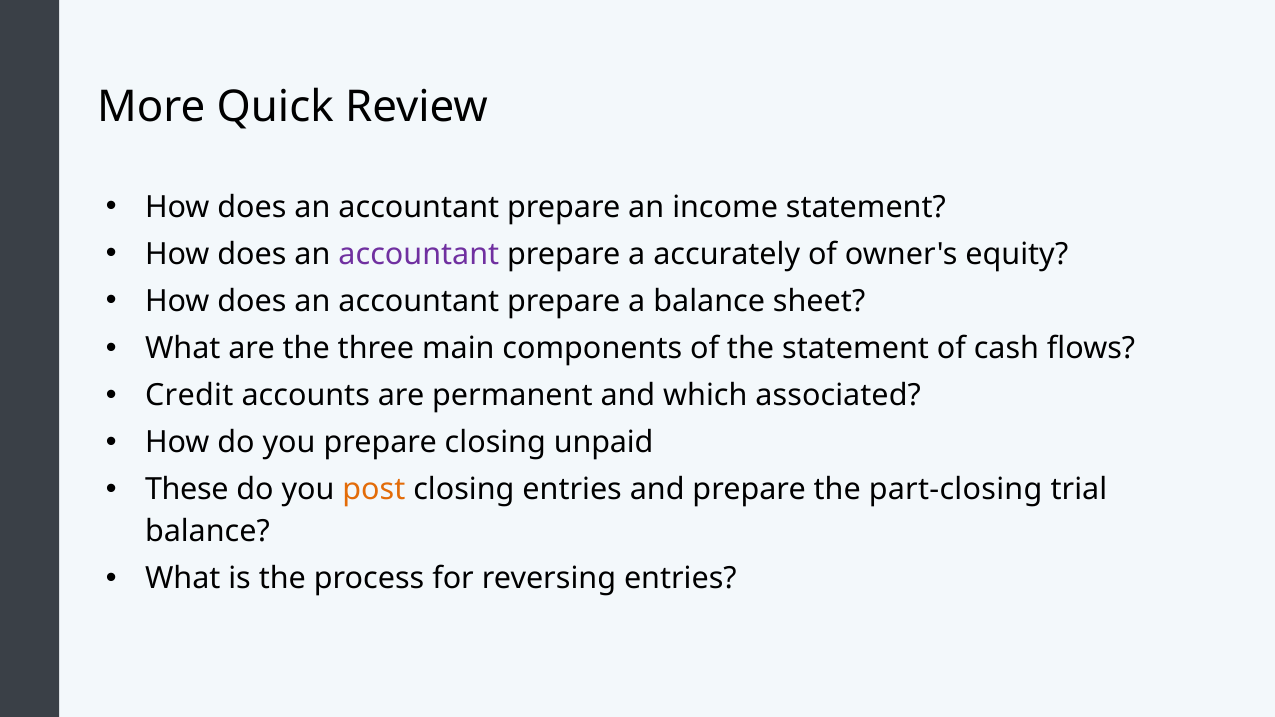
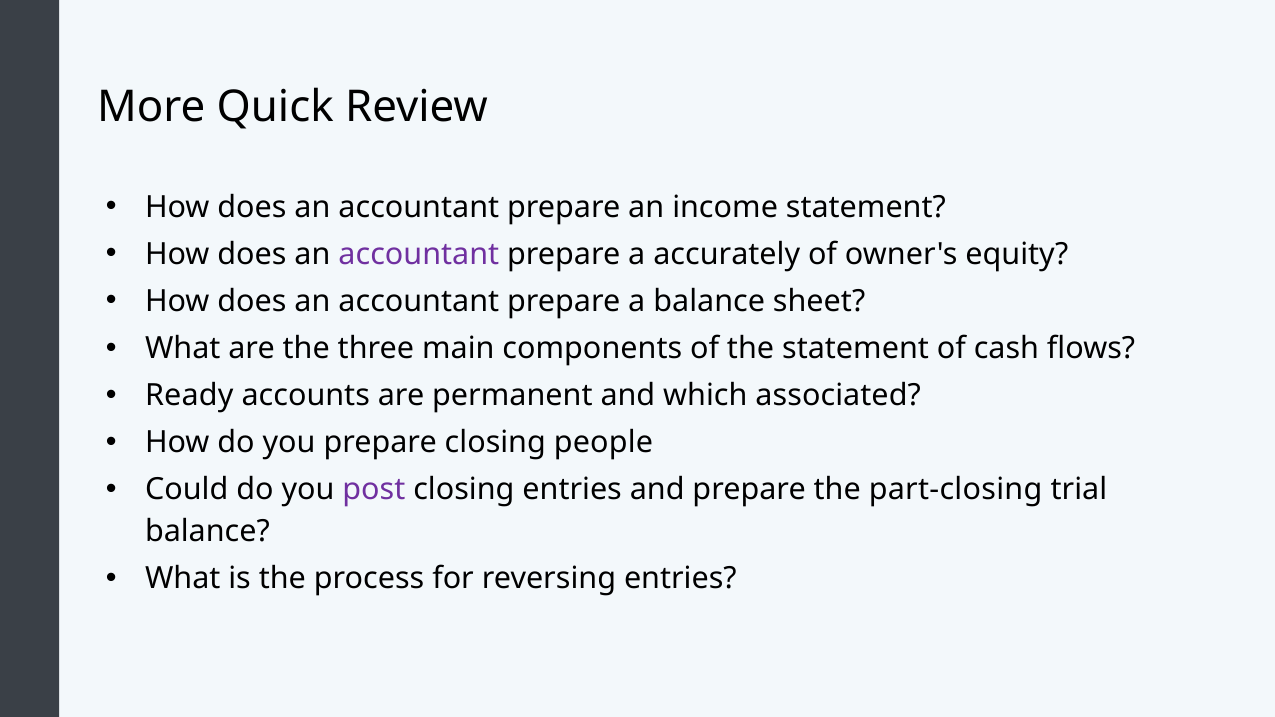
Credit: Credit -> Ready
unpaid: unpaid -> people
These: These -> Could
post colour: orange -> purple
